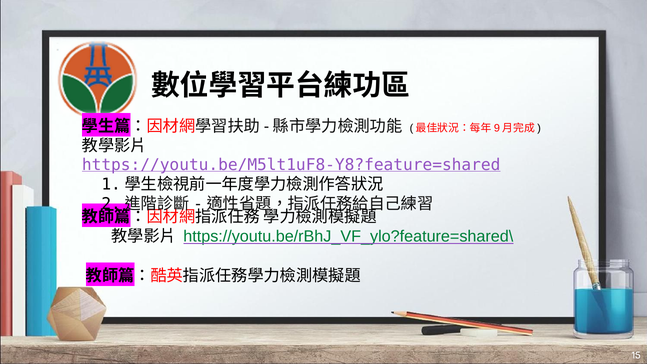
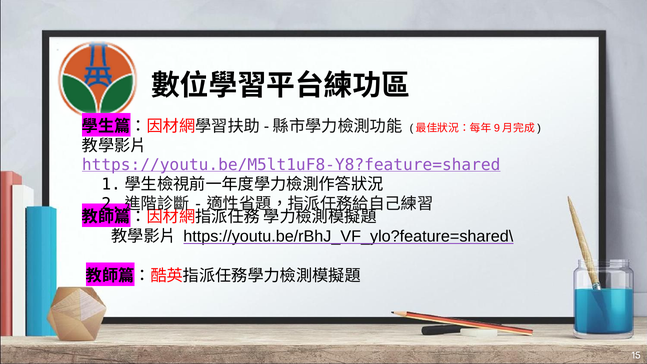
https://youtu.be/rBhJ_VF_ylo?feature=shared\ colour: green -> black
